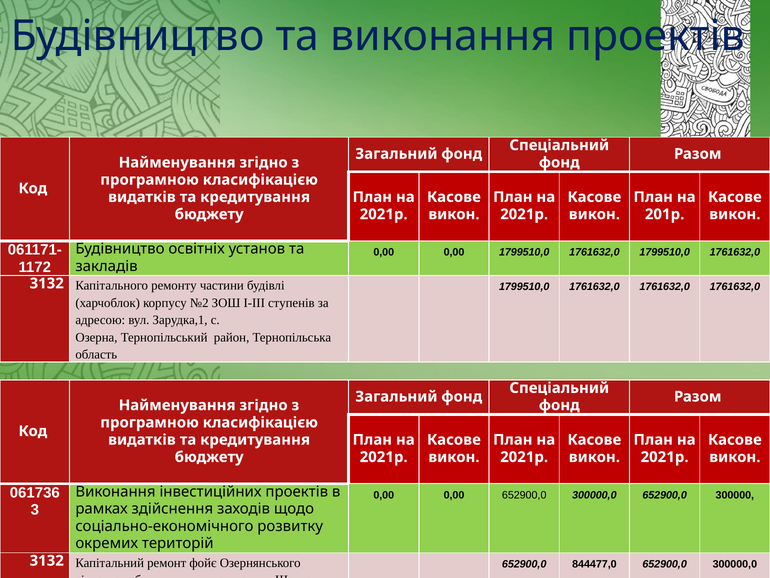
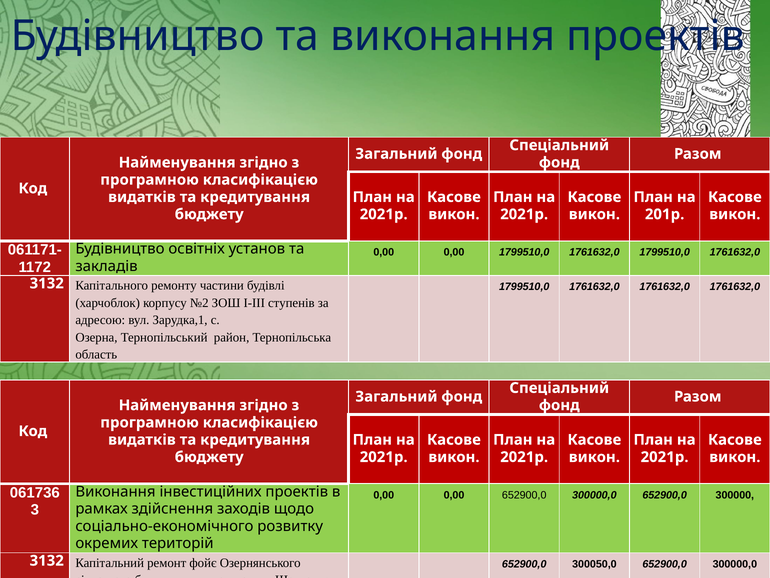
844477,0: 844477,0 -> 300050,0
